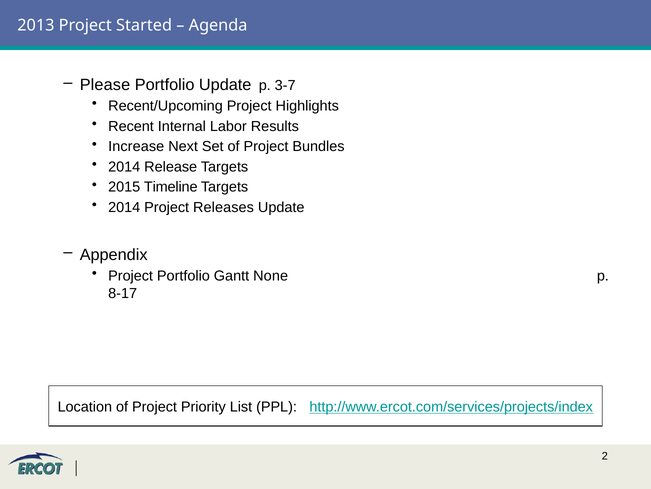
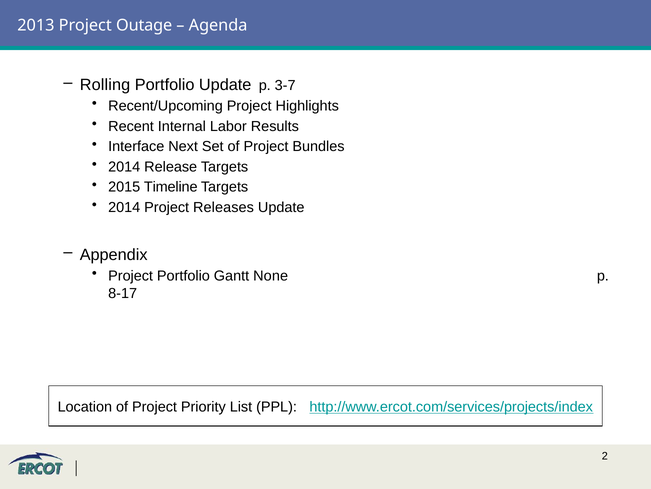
Started: Started -> Outage
Please: Please -> Rolling
Increase: Increase -> Interface
